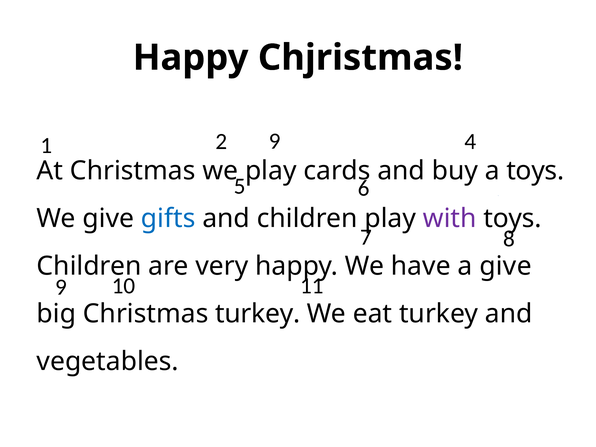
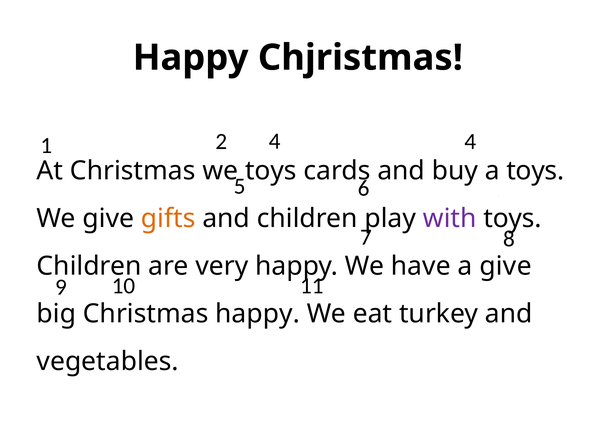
2 9: 9 -> 4
we play: play -> toys
gifts colour: blue -> orange
Christmas turkey: turkey -> happy
